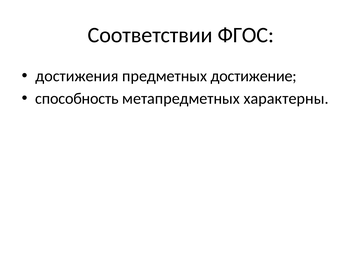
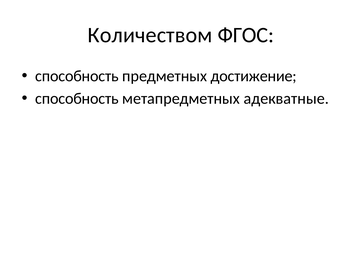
Соответствии: Соответствии -> Количеством
достижения at (77, 76): достижения -> способность
характерны: характерны -> адекватные
